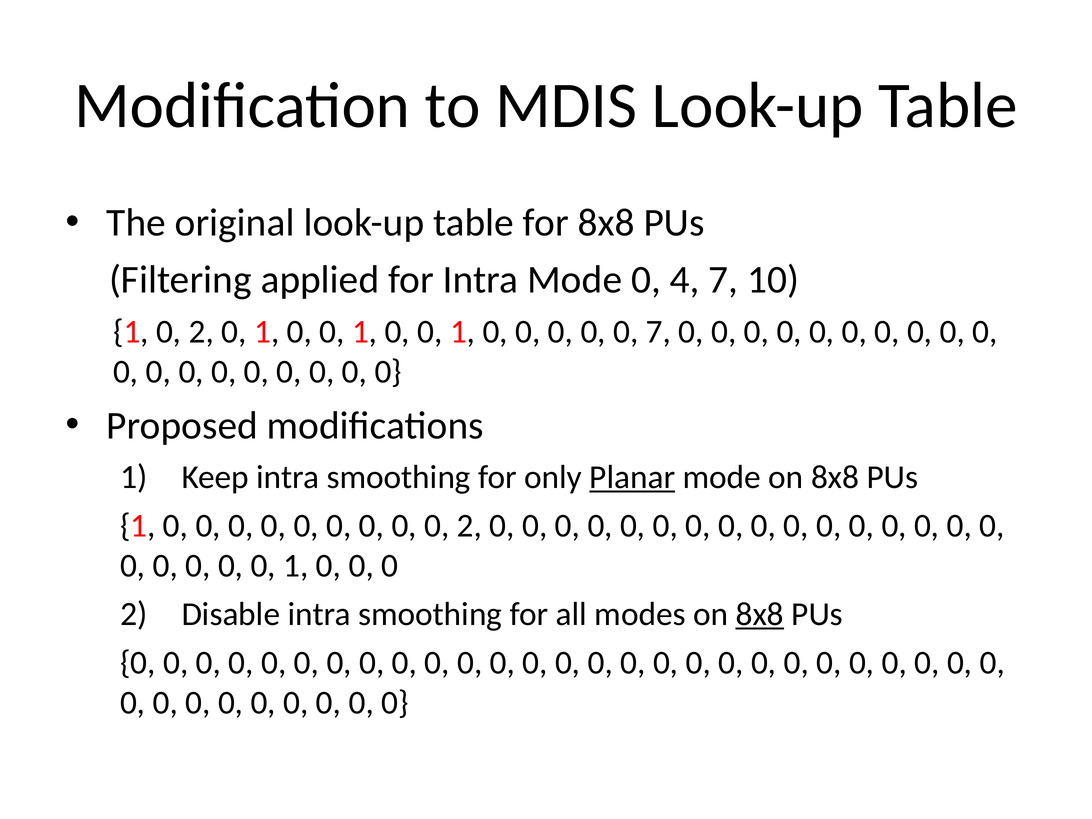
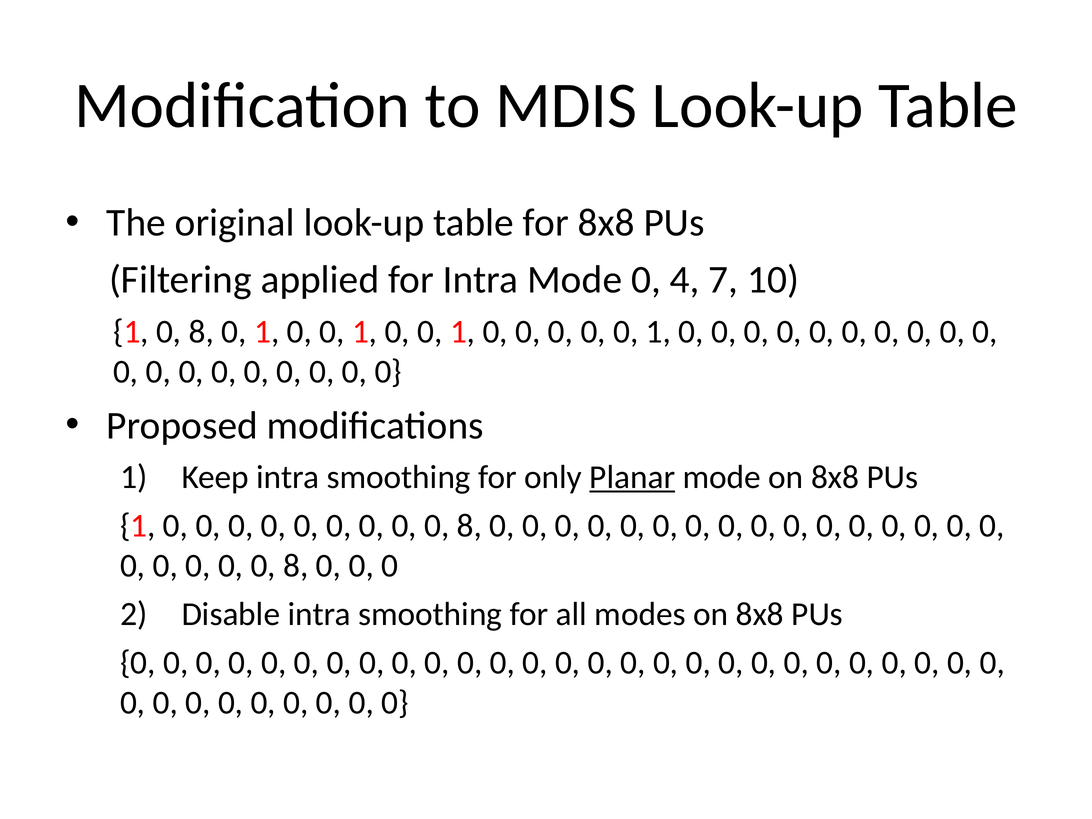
1 0 2: 2 -> 8
0 0 0 7: 7 -> 1
2 at (470, 526): 2 -> 8
1 at (296, 566): 1 -> 8
8x8 at (760, 614) underline: present -> none
